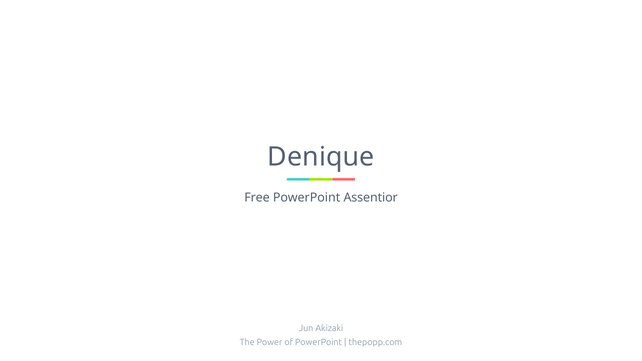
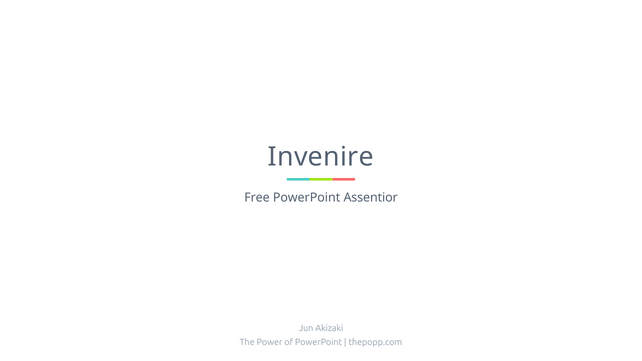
Denique: Denique -> Invenire
